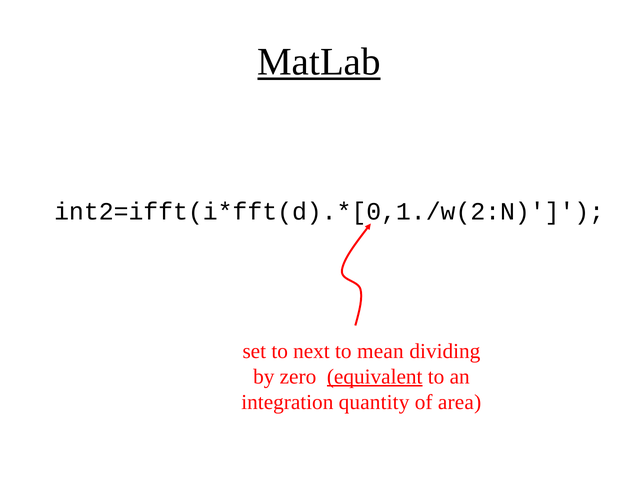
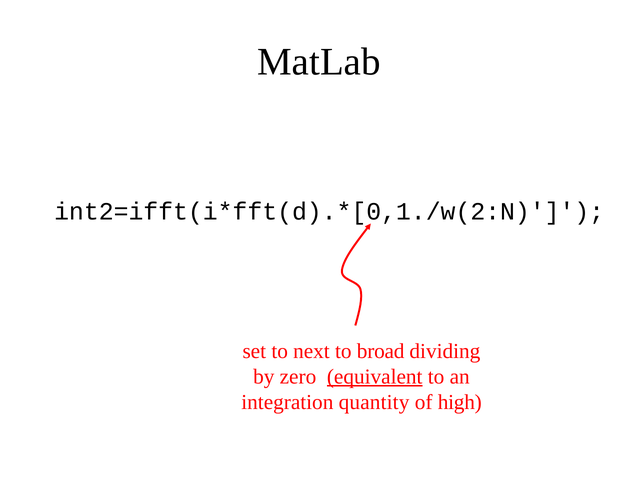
MatLab underline: present -> none
mean: mean -> broad
area: area -> high
